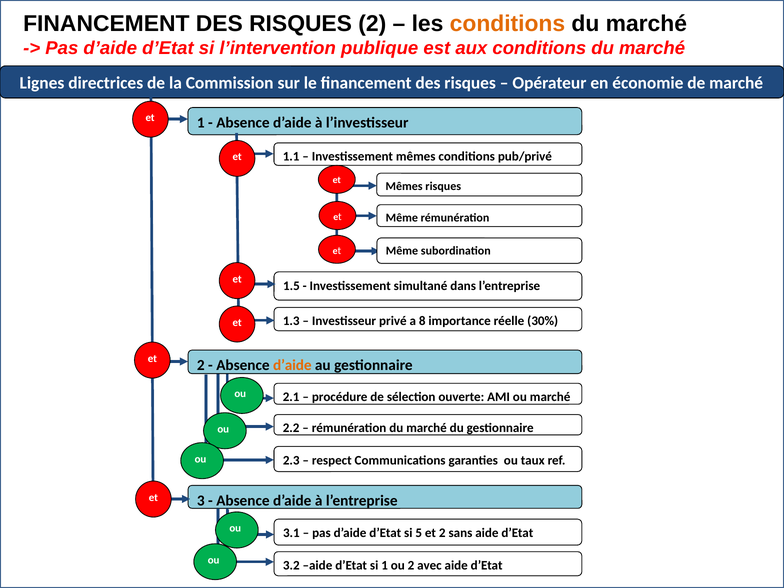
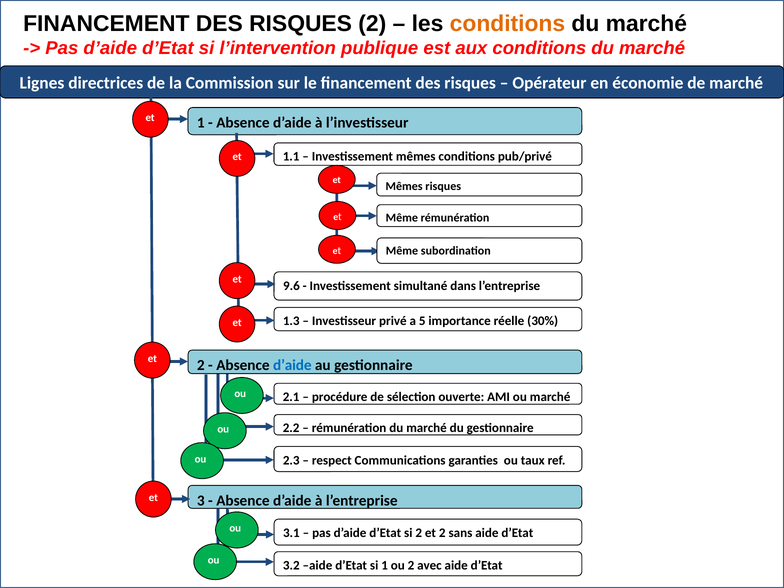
1.5: 1.5 -> 9.6
8: 8 -> 5
d’aide at (292, 365) colour: orange -> blue
si 5: 5 -> 2
